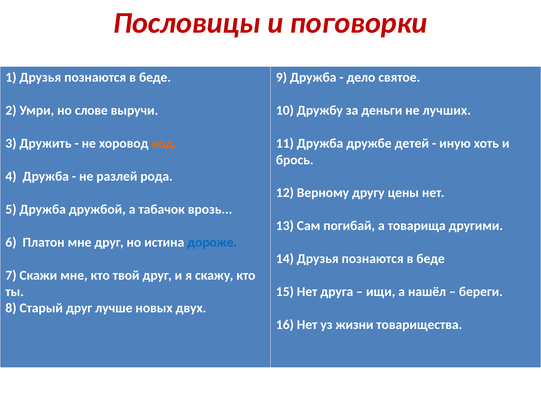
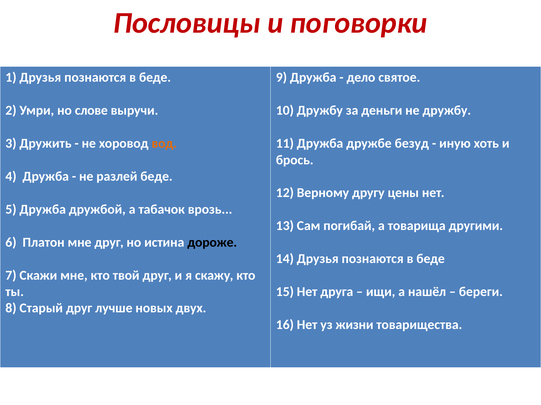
не лучших: лучших -> дружбу
детей: детей -> безуд
разлей рода: рода -> беде
дороже colour: blue -> black
